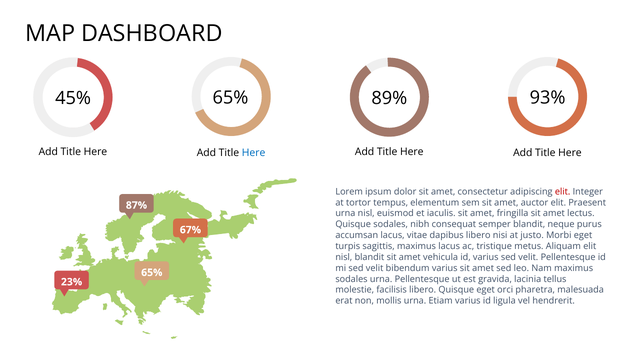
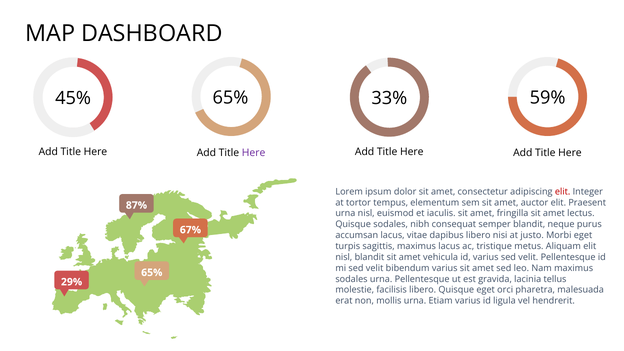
93%: 93% -> 59%
89%: 89% -> 33%
Here at (254, 153) colour: blue -> purple
23%: 23% -> 29%
